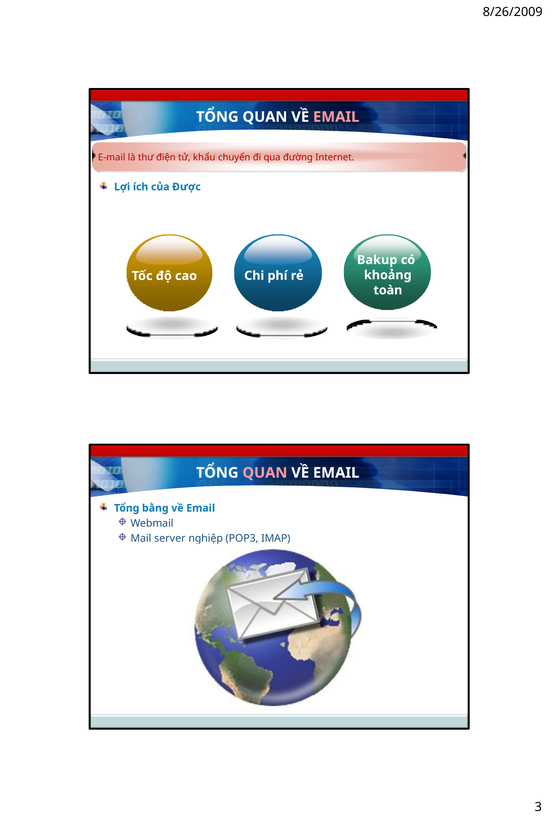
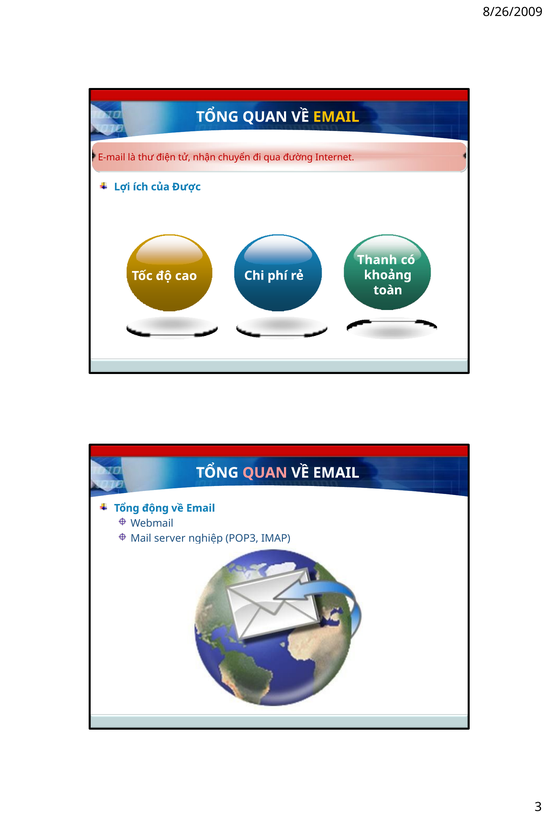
EMAIL at (336, 117) colour: pink -> yellow
khẩu: khẩu -> nhận
Bakup: Bakup -> Thanh
bằng: bằng -> động
